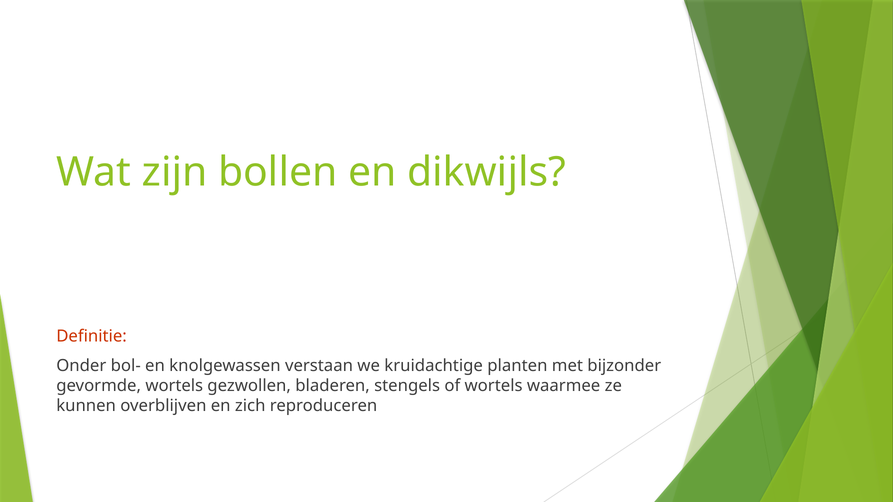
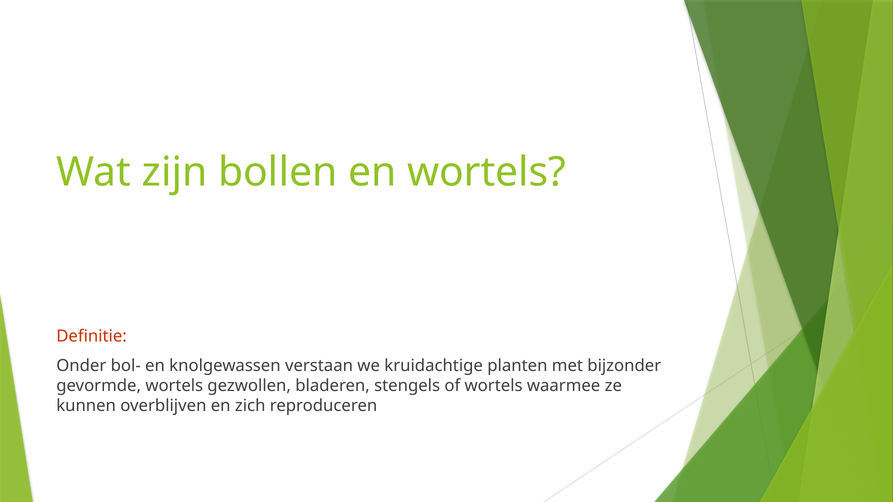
en dikwijls: dikwijls -> wortels
